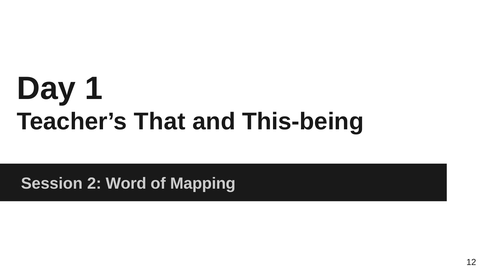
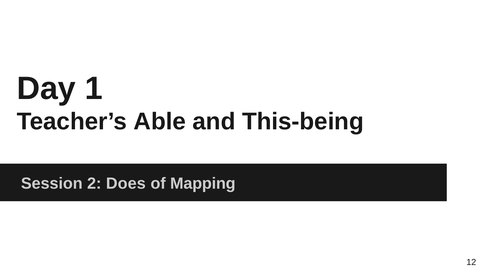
That: That -> Able
Word: Word -> Does
